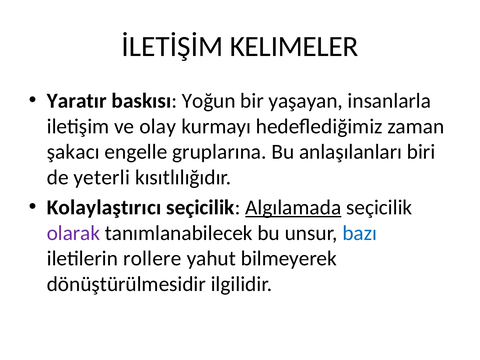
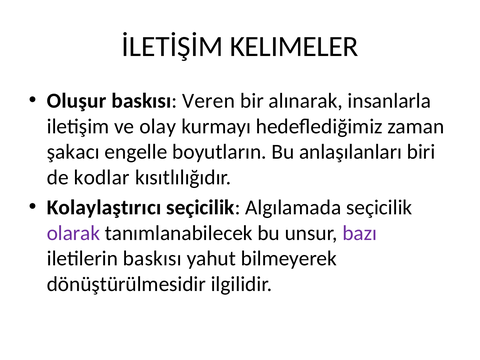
Yaratır: Yaratır -> Oluşur
Yoğun: Yoğun -> Veren
yaşayan: yaşayan -> alınarak
gruplarına: gruplarına -> boyutların
yeterli: yeterli -> kodlar
Algılamada underline: present -> none
bazı colour: blue -> purple
iletilerin rollere: rollere -> baskısı
